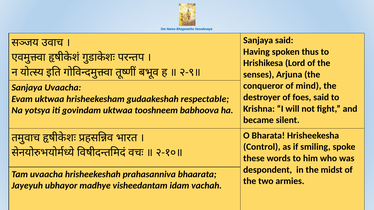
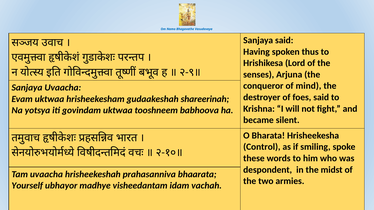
respectable: respectable -> shareerinah
Jayeyuh: Jayeyuh -> Yourself
